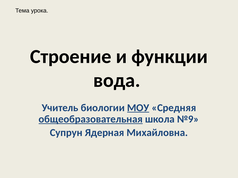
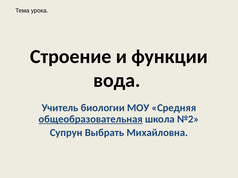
МОУ underline: present -> none
№9: №9 -> №2
Ядерная: Ядерная -> Выбрать
